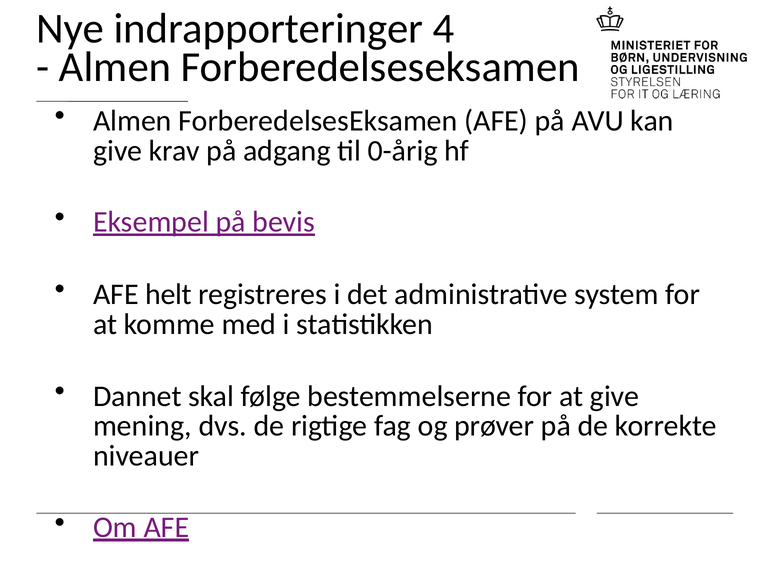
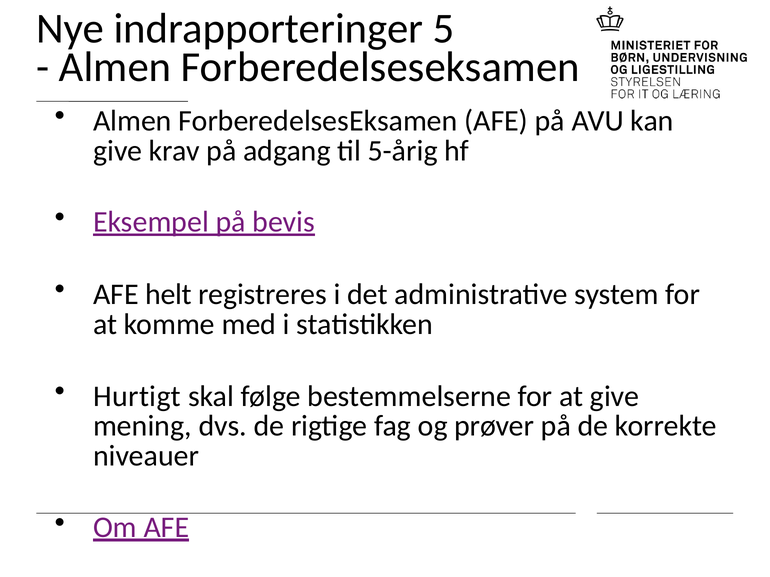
4: 4 -> 5
0-årig: 0-årig -> 5-årig
Dannet: Dannet -> Hurtigt
